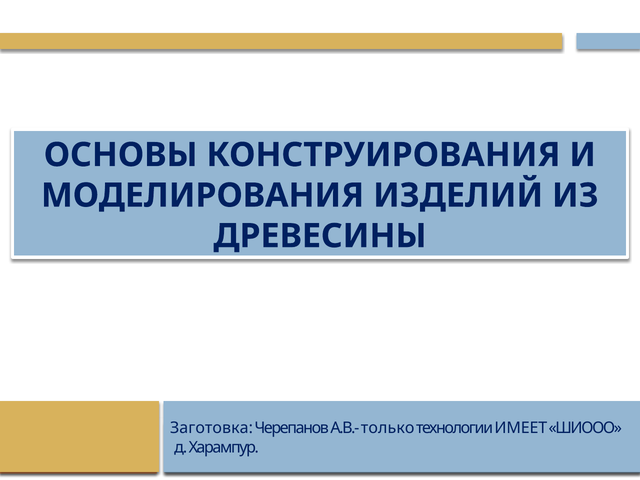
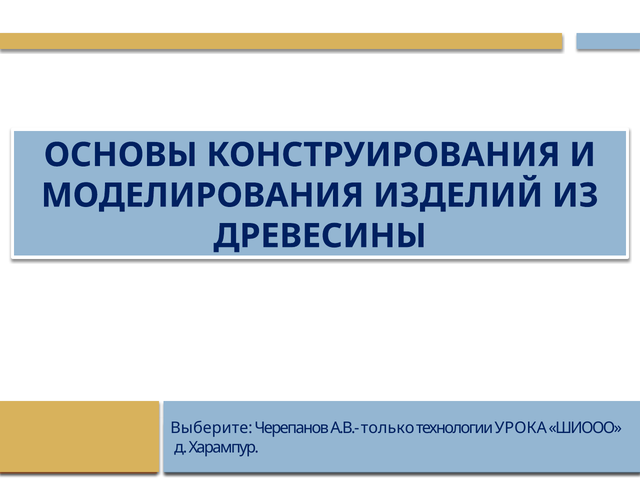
Заготовка: Заготовка -> Выберите
ИМЕЕТ: ИМЕЕТ -> УРОКА
